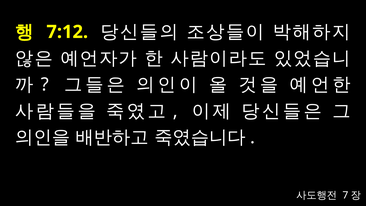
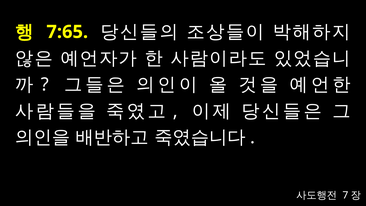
7:12: 7:12 -> 7:65
